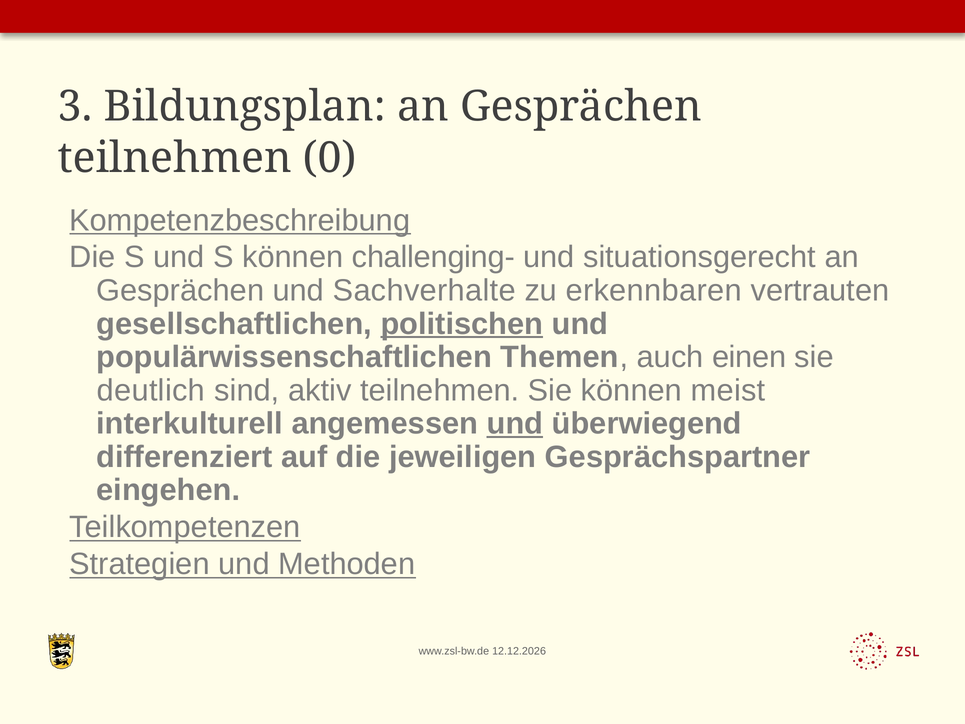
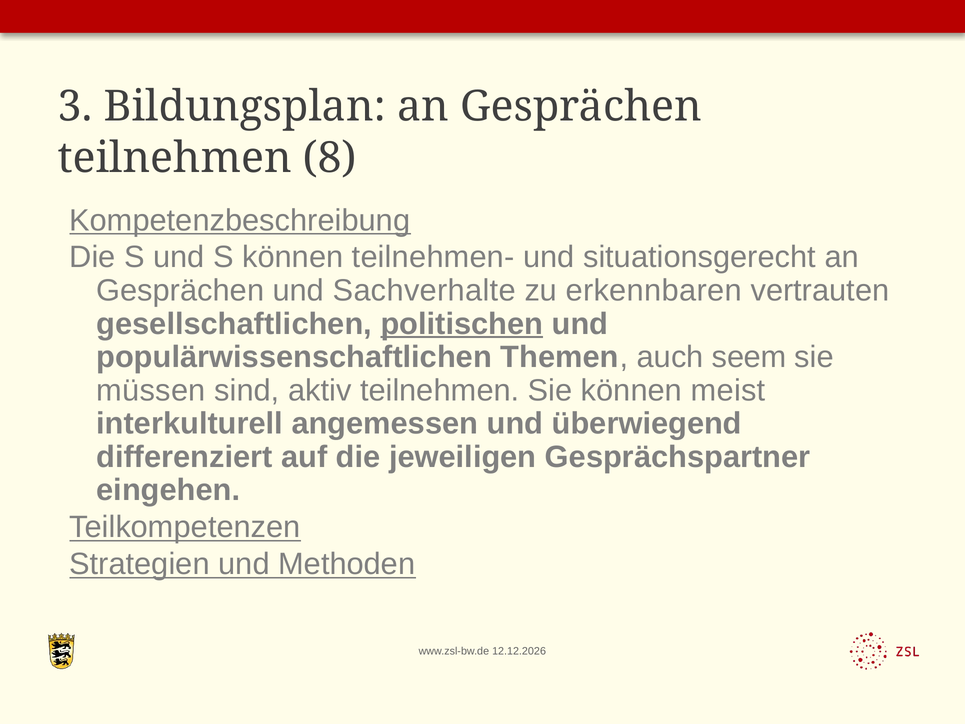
0: 0 -> 8
challenging-: challenging- -> teilnehmen-
einen: einen -> seem
deutlich: deutlich -> müssen
und at (515, 424) underline: present -> none
